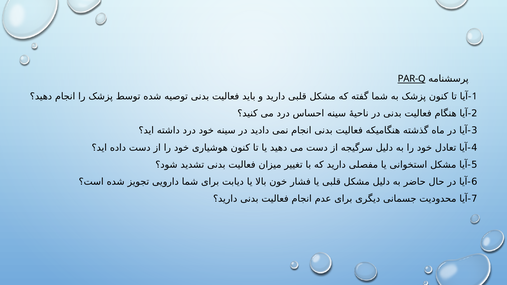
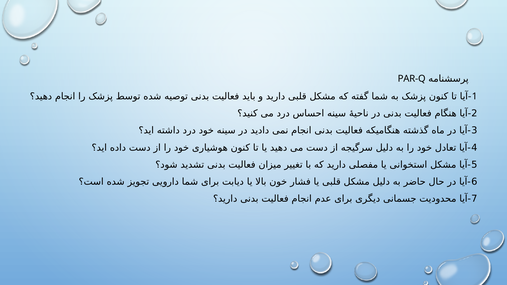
PAR-Q underline: present -> none
